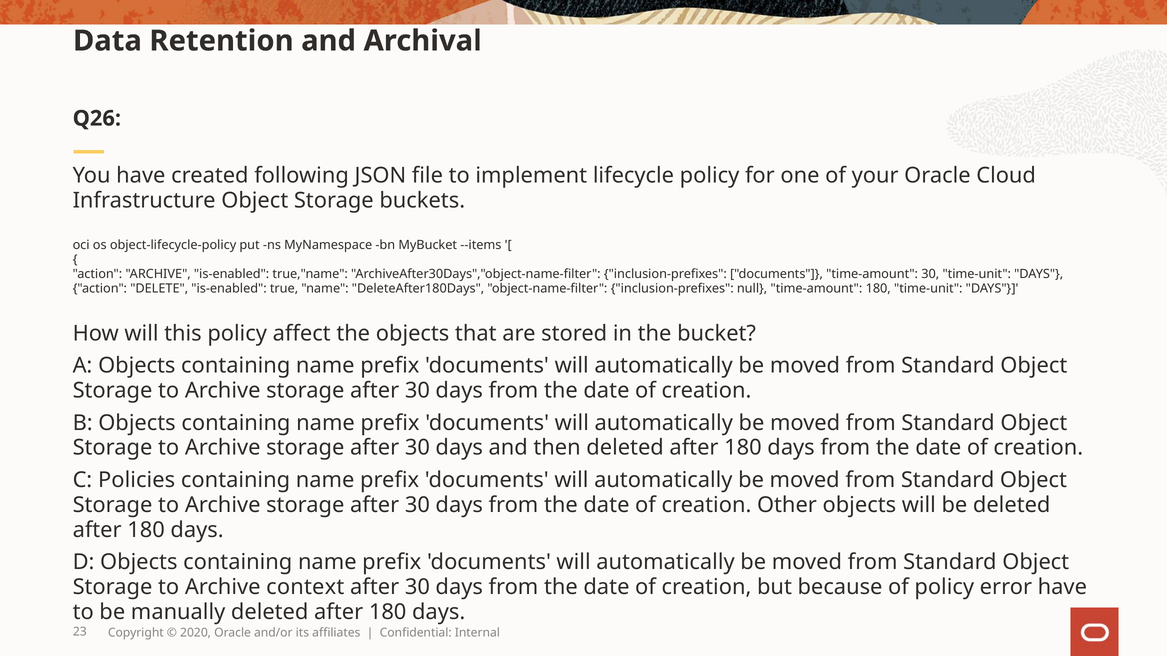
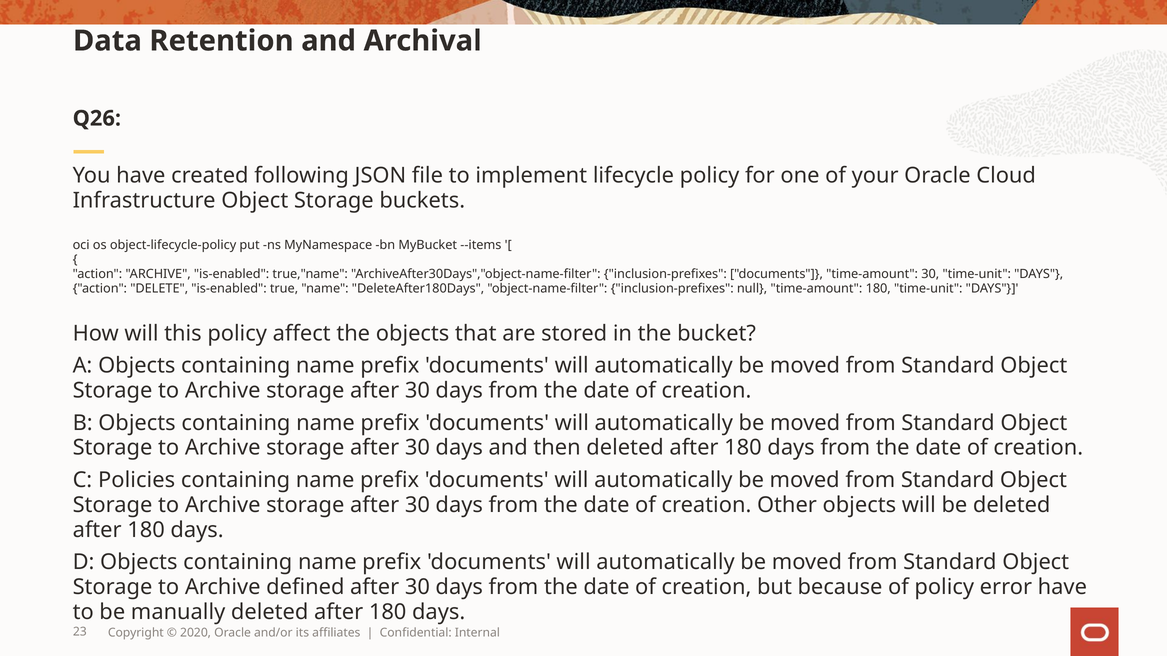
context: context -> defined
